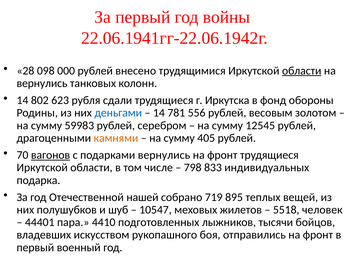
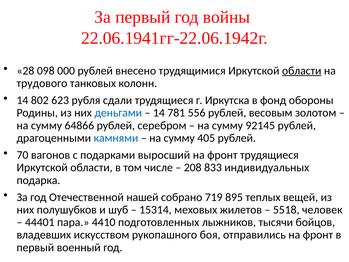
вернулись at (42, 83): вернулись -> трудового
59983: 59983 -> 64866
12545: 12545 -> 92145
камнями colour: orange -> blue
вагонов underline: present -> none
подарками вернулись: вернулись -> выросший
798: 798 -> 208
10547: 10547 -> 15314
